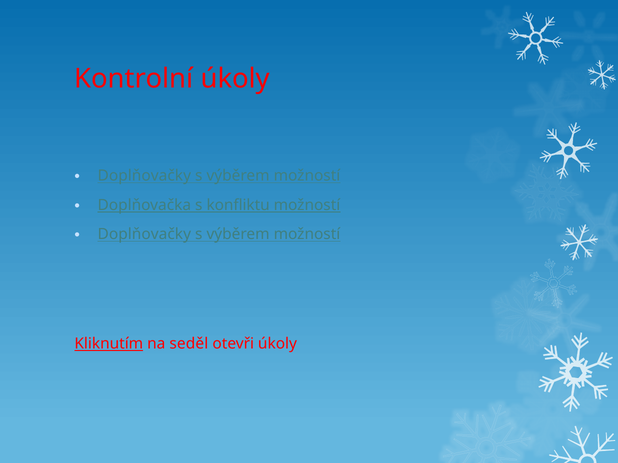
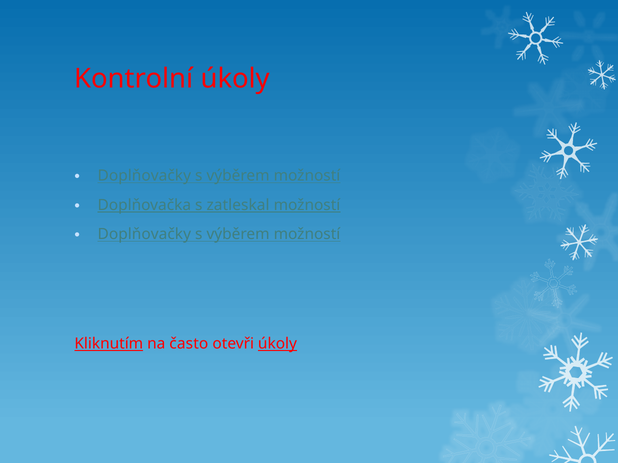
konfliktu: konfliktu -> zatleskal
seděl: seděl -> často
úkoly at (277, 344) underline: none -> present
